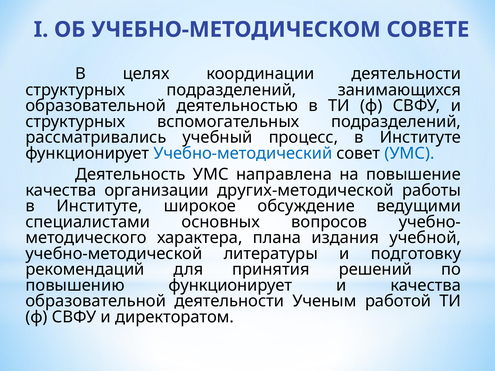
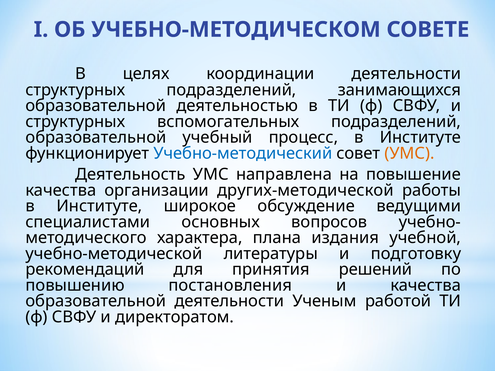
рассматривались at (96, 138): рассматривались -> образовательной
УМС at (409, 153) colour: blue -> orange
повышению функционирует: функционирует -> постановления
